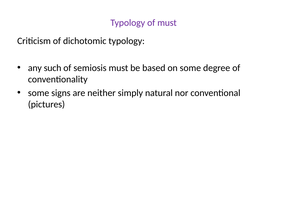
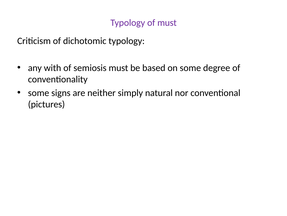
such: such -> with
